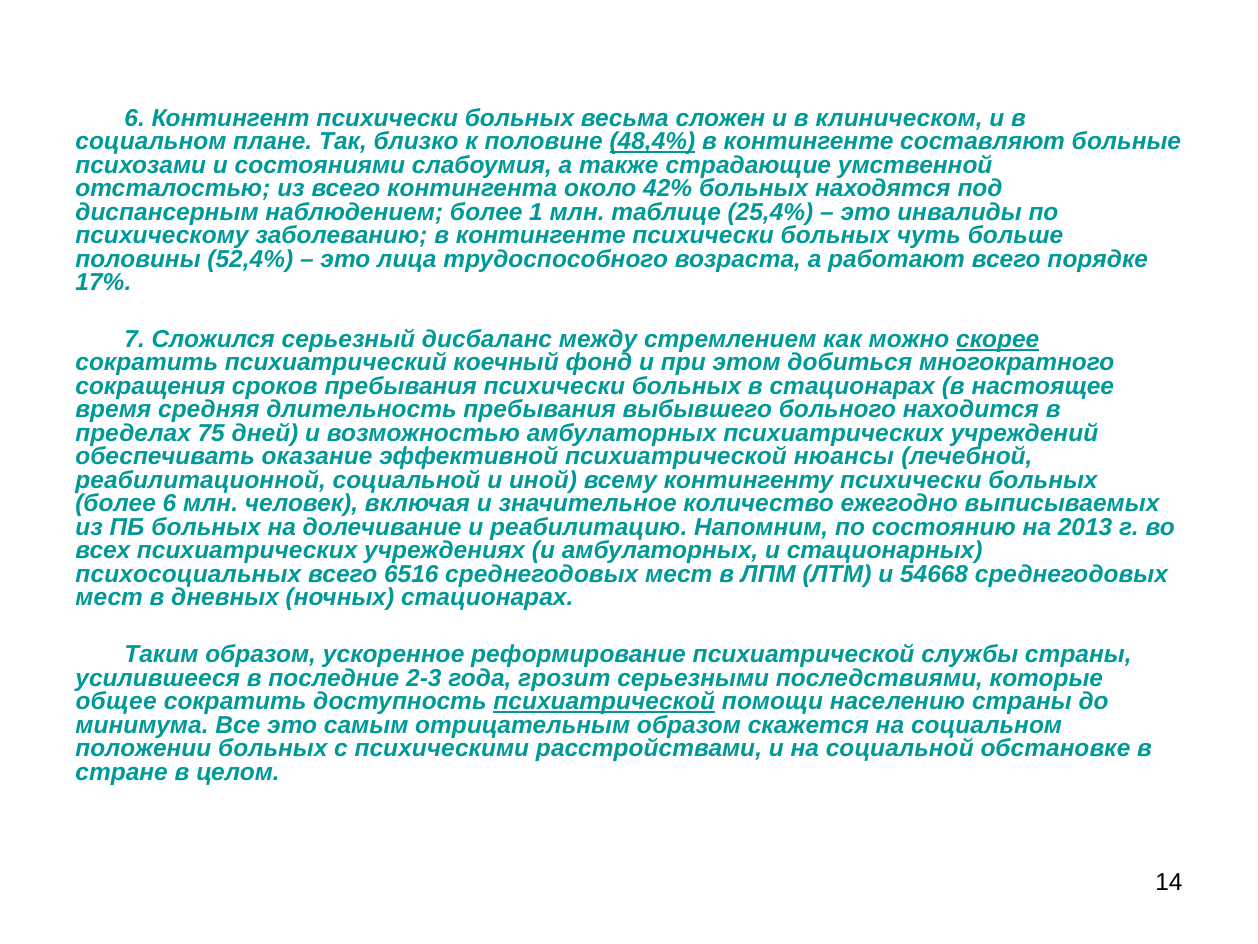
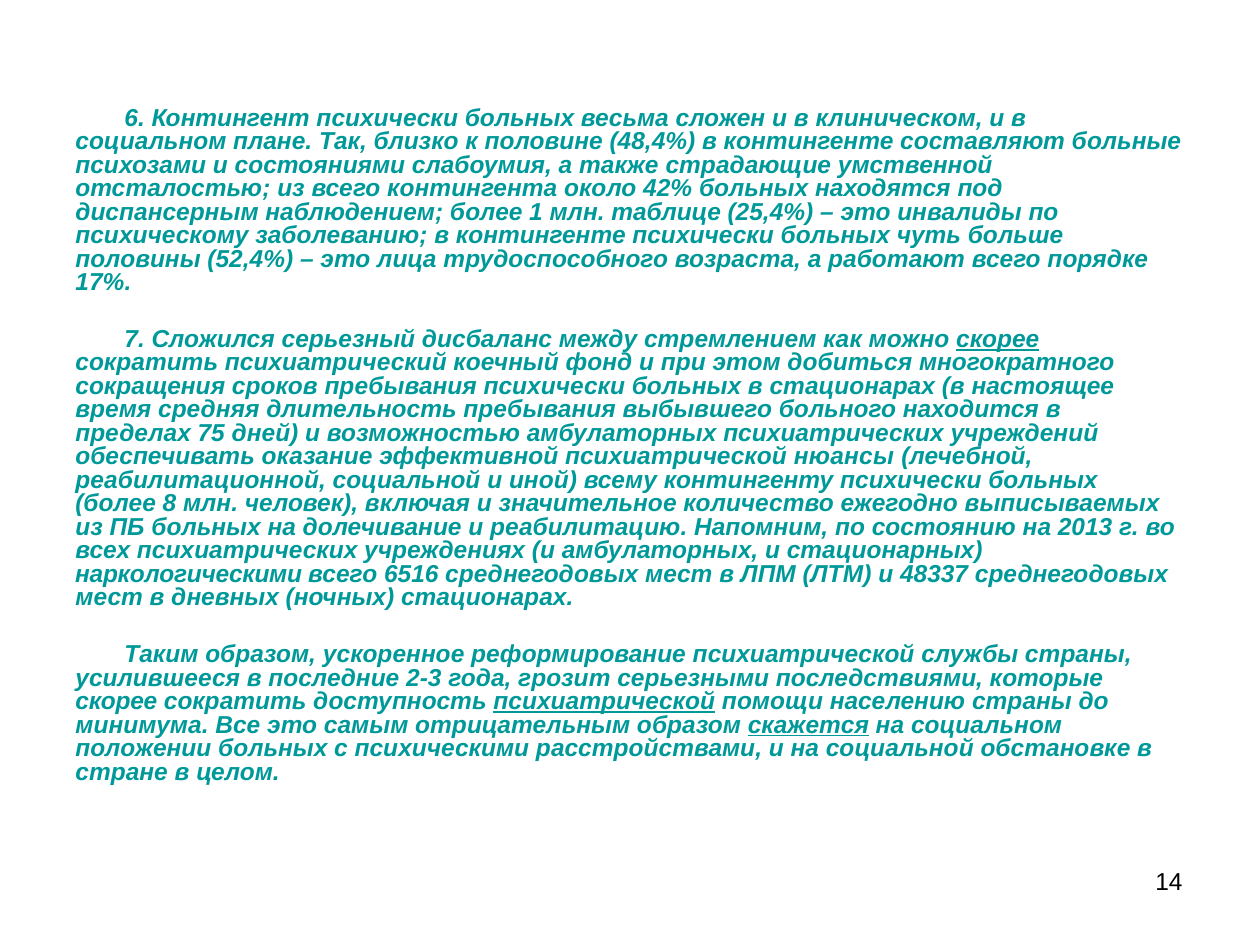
48,4% underline: present -> none
более 6: 6 -> 8
психосоциальных: психосоциальных -> наркологическими
54668: 54668 -> 48337
общее at (116, 701): общее -> скорее
скажется underline: none -> present
